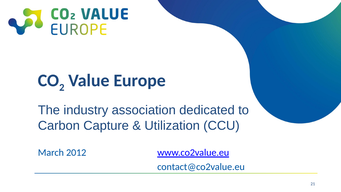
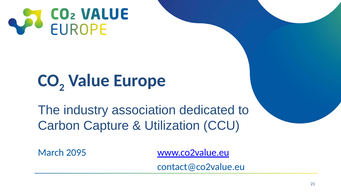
2012: 2012 -> 2095
